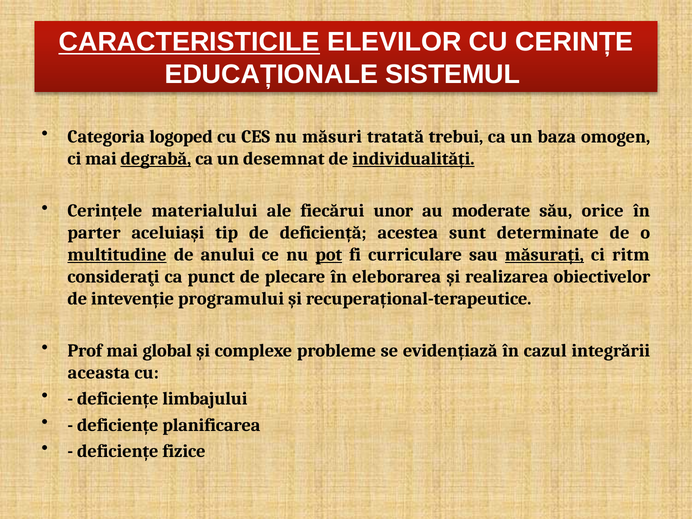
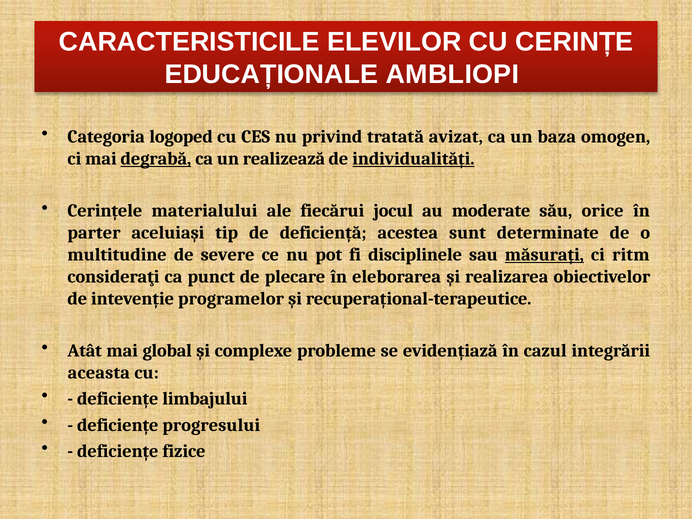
CARACTERISTICILE underline: present -> none
SISTEMUL: SISTEMUL -> AMBLIOPI
măsuri: măsuri -> privind
trebui: trebui -> avizat
desemnat: desemnat -> realizează
unor: unor -> jocul
multitudine underline: present -> none
anului: anului -> severe
pot underline: present -> none
curriculare: curriculare -> disciplinele
programului: programului -> programelor
Prof: Prof -> Atât
planificarea: planificarea -> progresului
